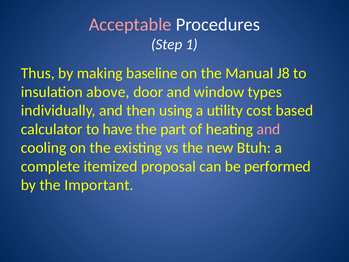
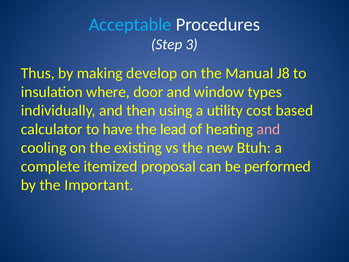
Acceptable colour: pink -> light blue
1: 1 -> 3
baseline: baseline -> develop
above: above -> where
part: part -> lead
